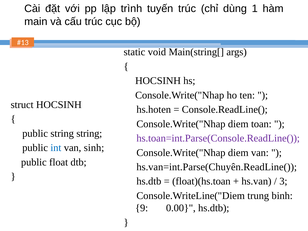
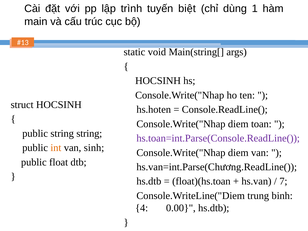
tuyến trúc: trúc -> biệt
int colour: blue -> orange
hs.van=int.Parse(Chuyên.ReadLine(: hs.van=int.Parse(Chuyên.ReadLine( -> hs.van=int.Parse(Chương.ReadLine(
3: 3 -> 7
9: 9 -> 4
